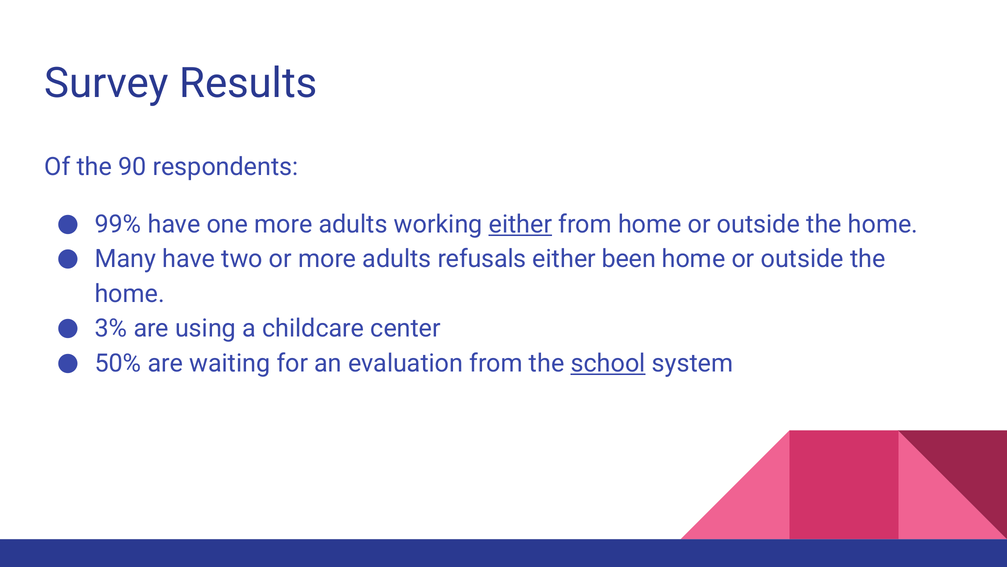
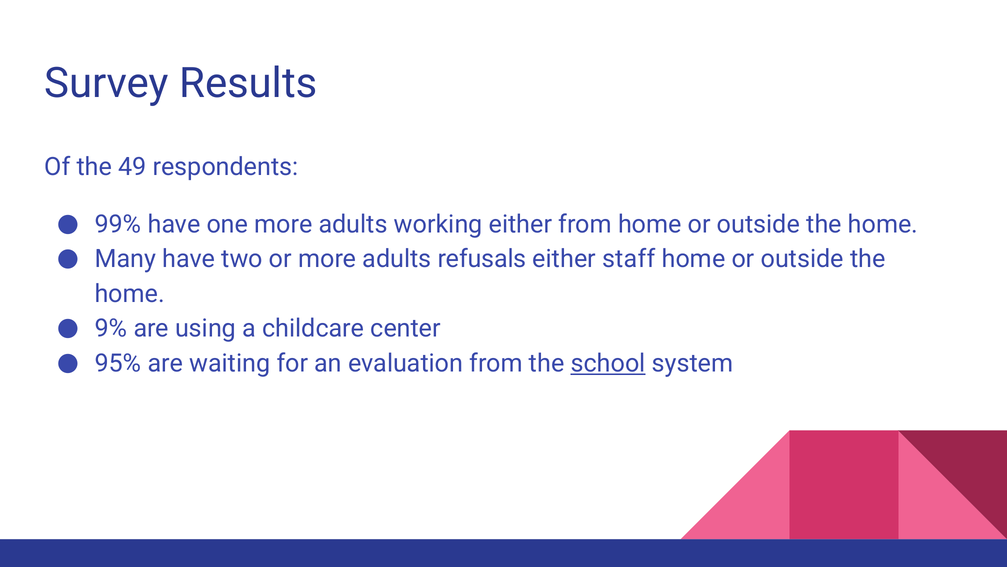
90: 90 -> 49
either at (520, 224) underline: present -> none
been: been -> staff
3%: 3% -> 9%
50%: 50% -> 95%
